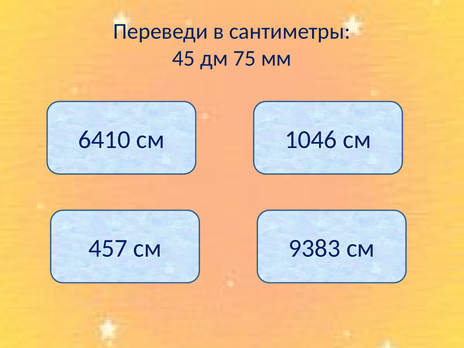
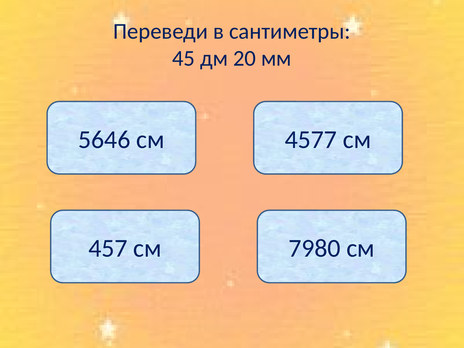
75: 75 -> 20
6410: 6410 -> 5646
1046: 1046 -> 4577
9383: 9383 -> 7980
